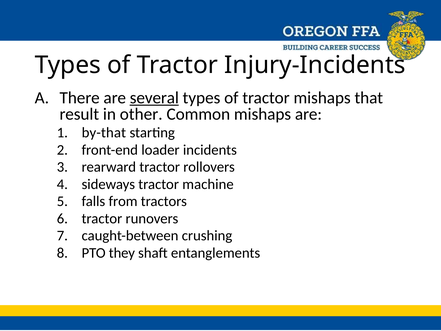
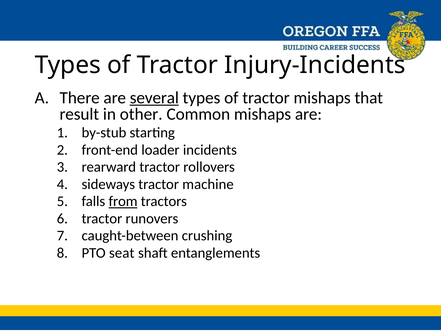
by-that: by-that -> by-stub
from underline: none -> present
they: they -> seat
